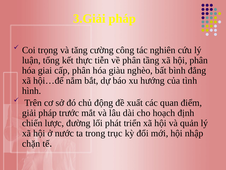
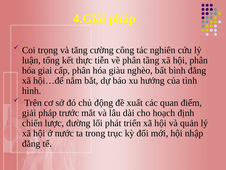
3.Giải: 3.Giải -> 4.Giải
chặn at (31, 143): chặn -> đẳng
